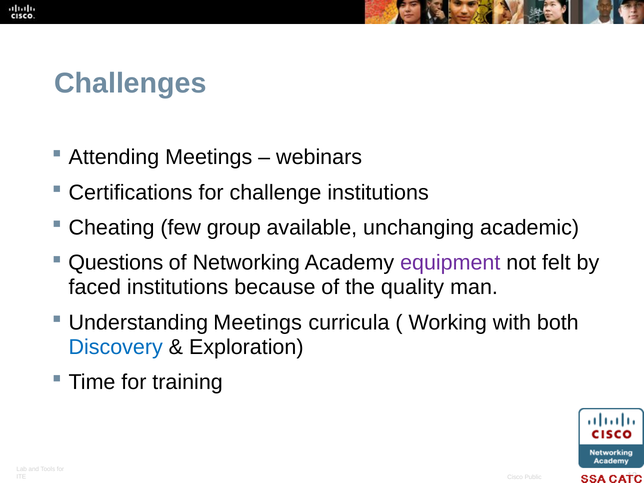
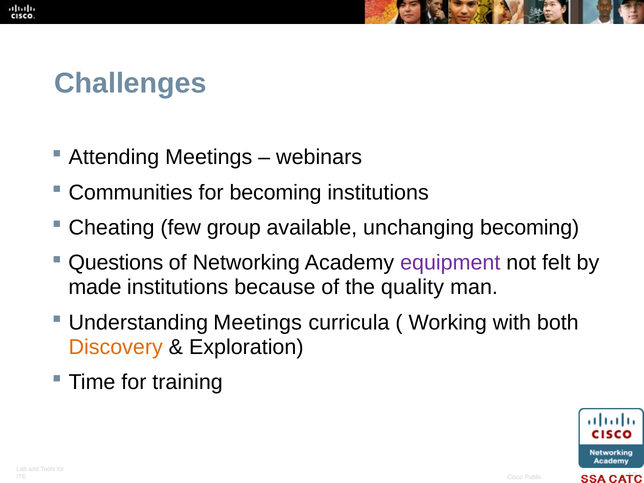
Certifications: Certifications -> Communities
for challenge: challenge -> becoming
unchanging academic: academic -> becoming
faced: faced -> made
Discovery colour: blue -> orange
